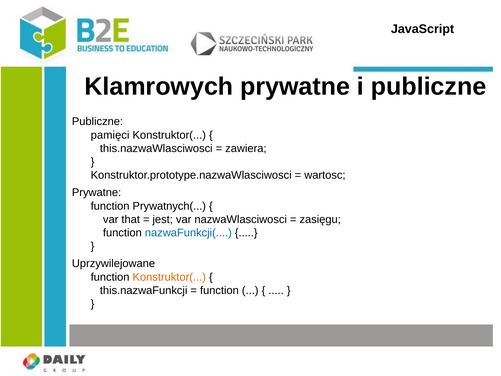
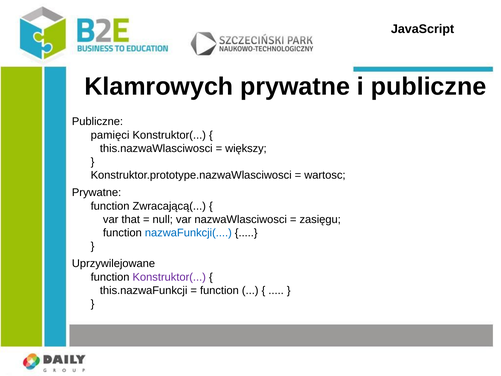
zawiera: zawiera -> większy
Prywatnych(: Prywatnych( -> Zwracającą(
jest: jest -> null
Konstruktor( at (169, 277) colour: orange -> purple
